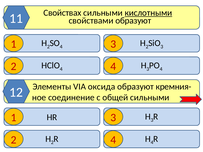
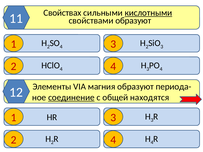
оксида: оксида -> магния
кремния-: кремния- -> периода-
соединение underline: none -> present
общей сильными: сильными -> находятся
